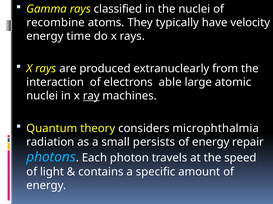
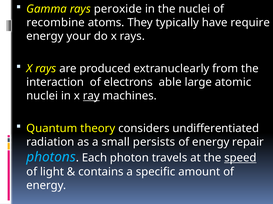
classified: classified -> peroxide
velocity: velocity -> require
time: time -> your
microphthalmia: microphthalmia -> undifferentiated
speed underline: none -> present
